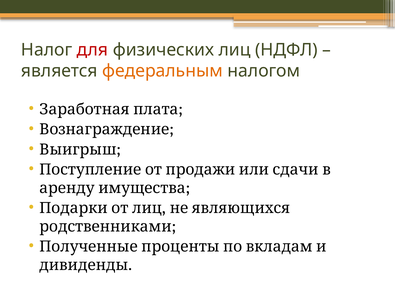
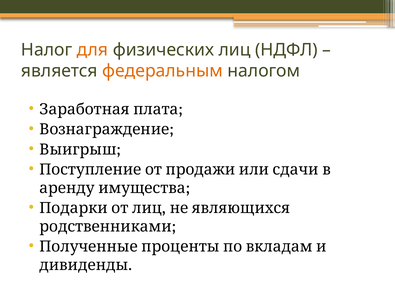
для colour: red -> orange
